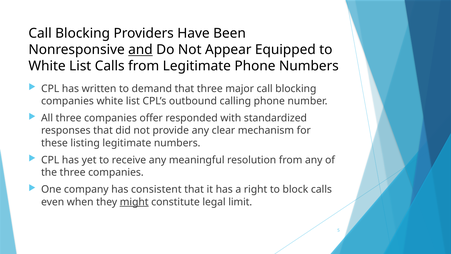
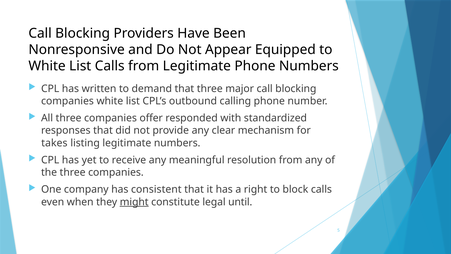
and underline: present -> none
these: these -> takes
limit: limit -> until
